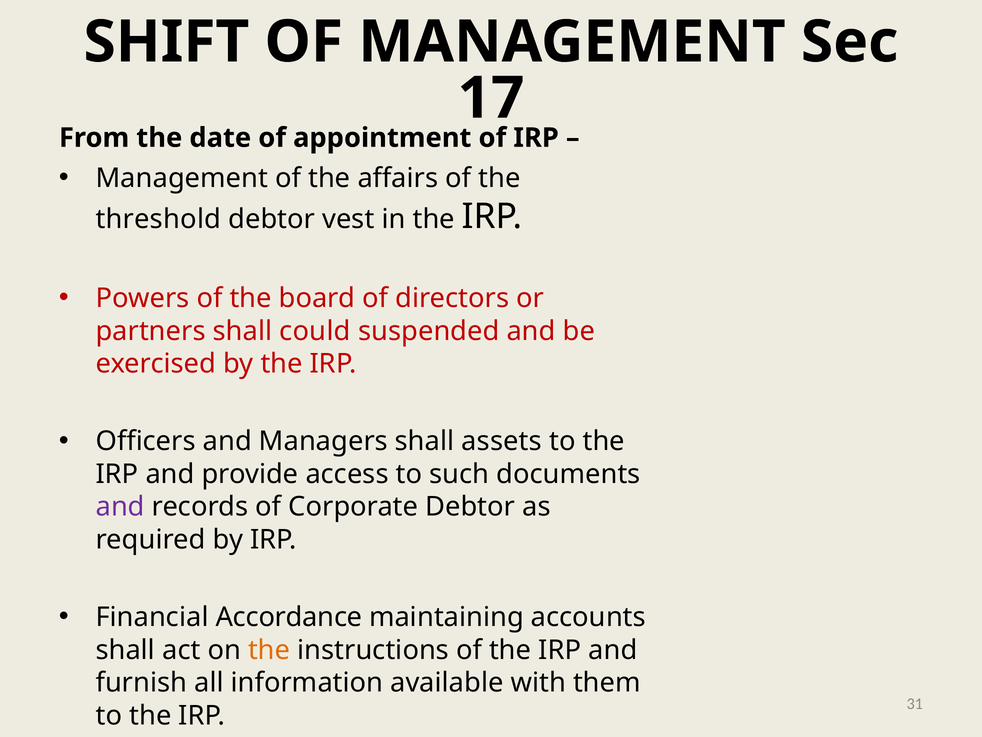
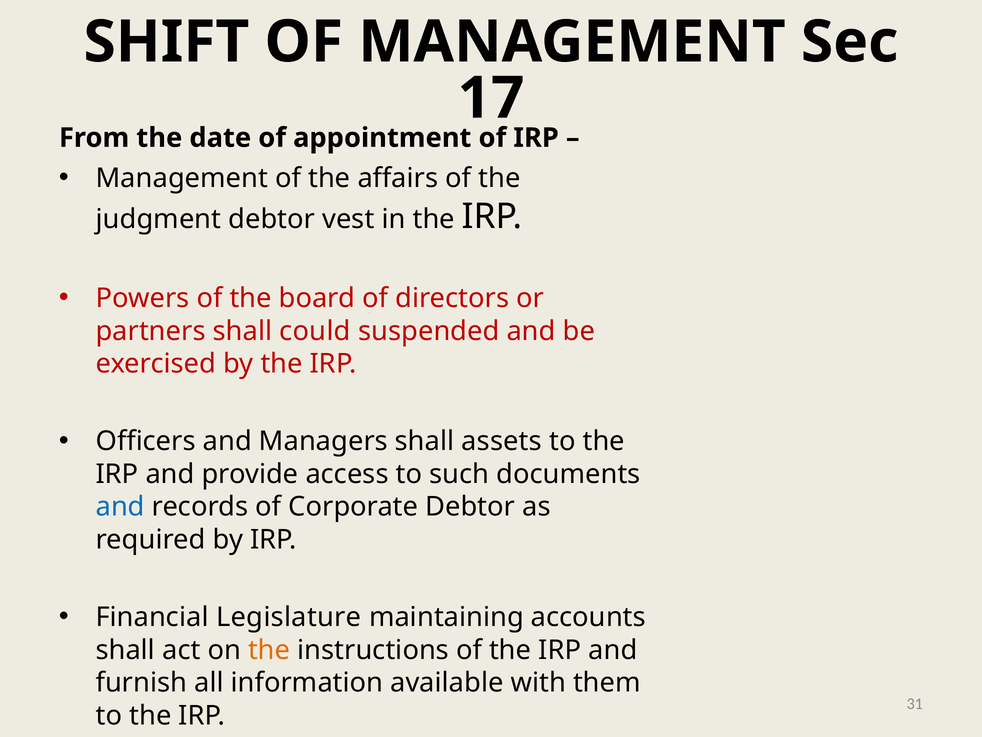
threshold: threshold -> judgment
and at (120, 507) colour: purple -> blue
Accordance: Accordance -> Legislature
